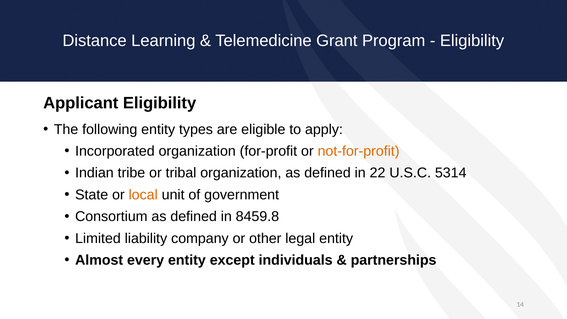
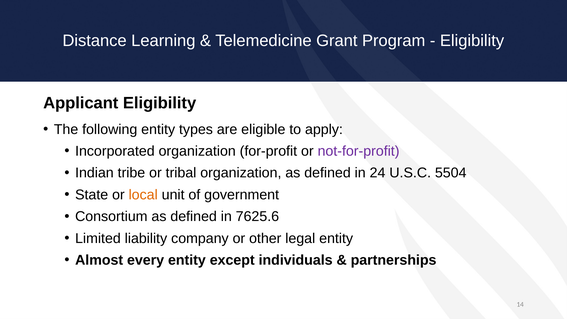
not-for-profit colour: orange -> purple
22: 22 -> 24
5314: 5314 -> 5504
8459.8: 8459.8 -> 7625.6
